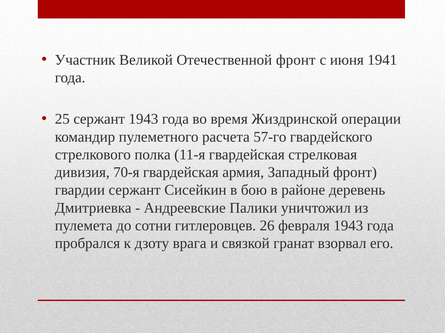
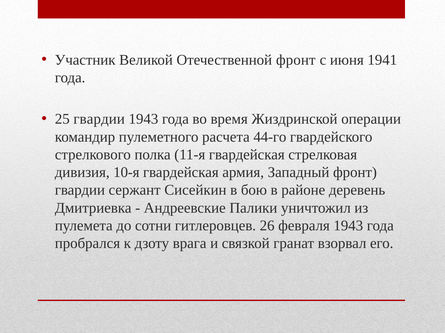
25 сержант: сержант -> гвардии
57-го: 57-го -> 44-го
70-я: 70-я -> 10-я
